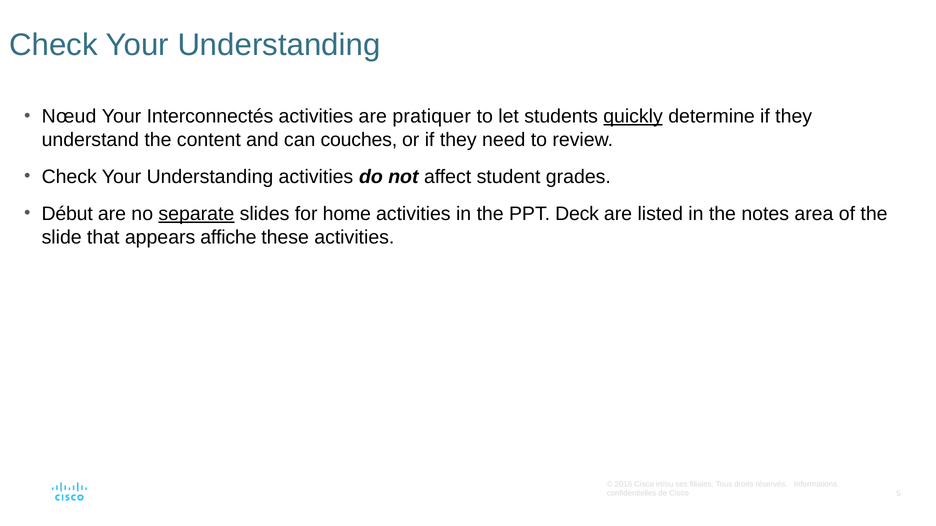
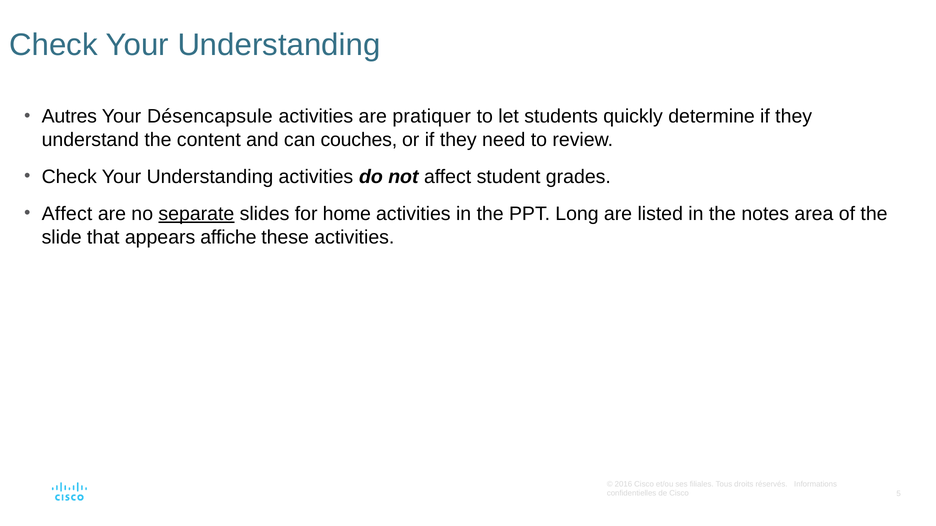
Nœud: Nœud -> Autres
Interconnectés: Interconnectés -> Désencapsule
quickly underline: present -> none
Début at (67, 214): Début -> Affect
Deck: Deck -> Long
